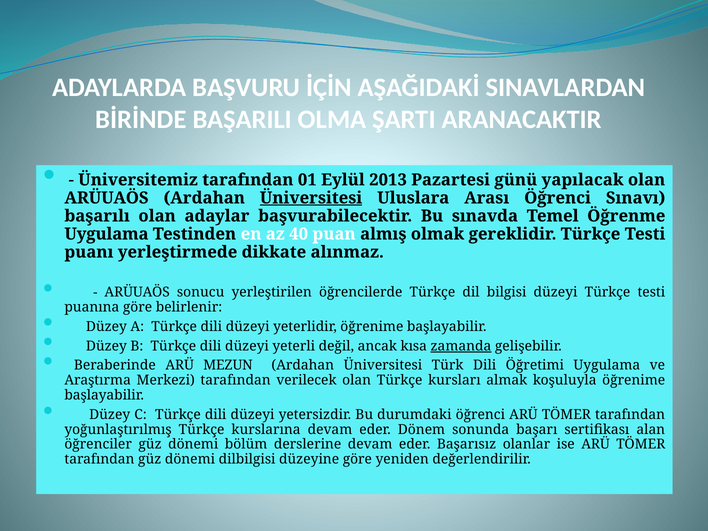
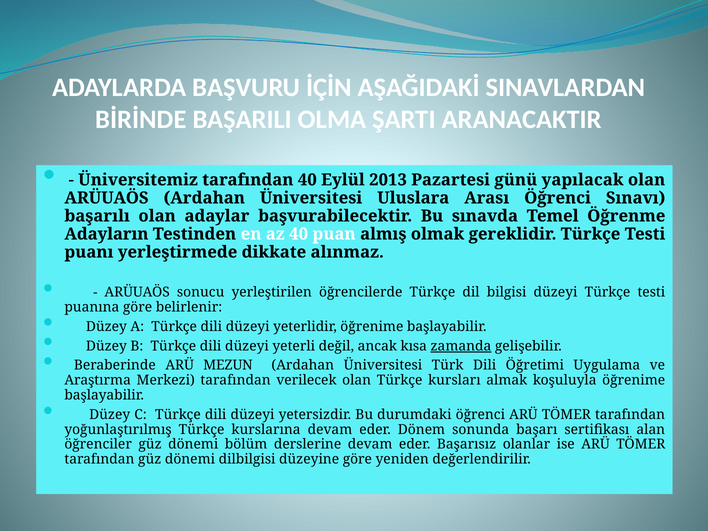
tarafından 01: 01 -> 40
Üniversitesi at (311, 198) underline: present -> none
Uygulama at (106, 234): Uygulama -> Adayların
